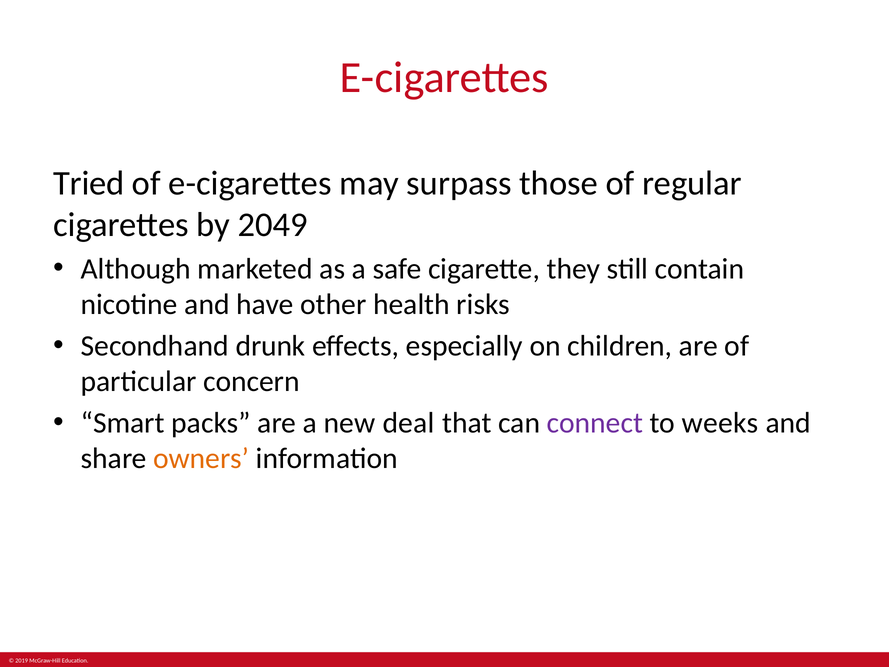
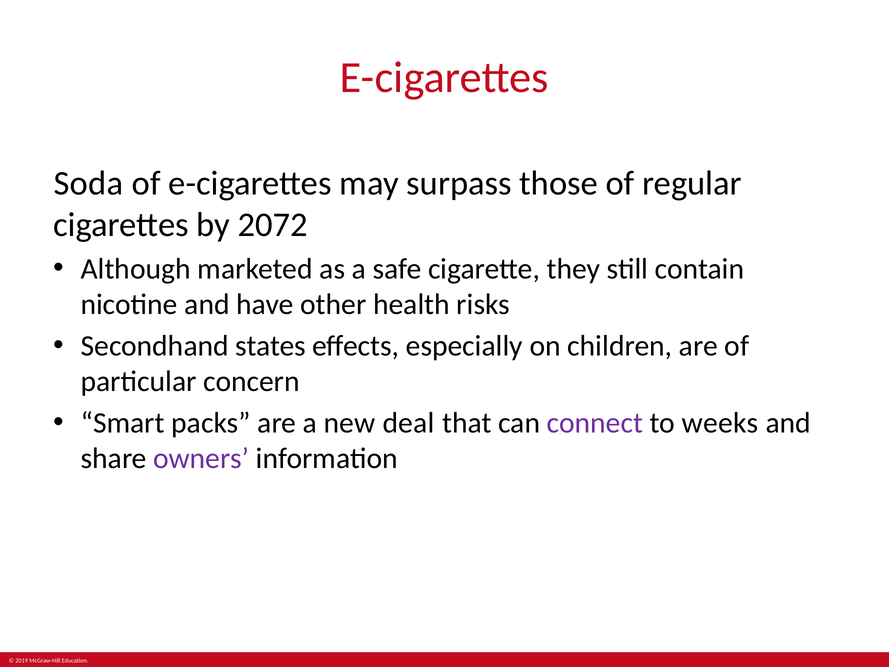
Tried: Tried -> Soda
2049: 2049 -> 2072
drunk: drunk -> states
owners colour: orange -> purple
